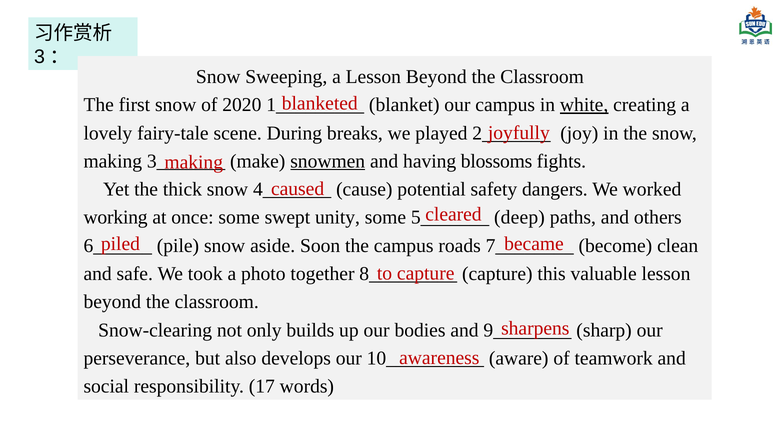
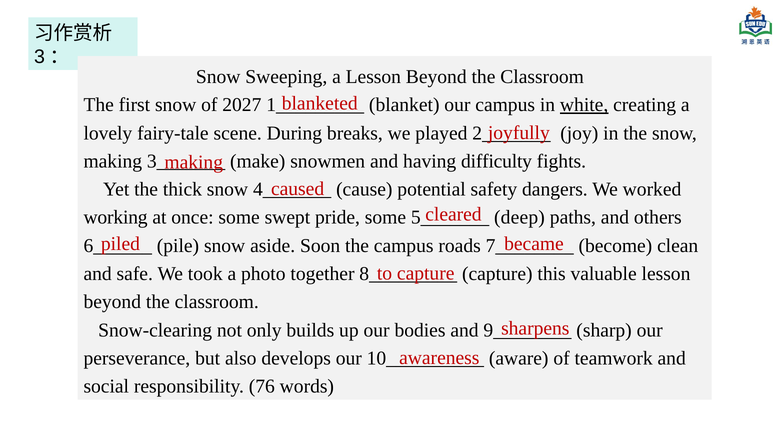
2020: 2020 -> 2027
snowmen underline: present -> none
blossoms: blossoms -> difficulty
unity: unity -> pride
17: 17 -> 76
